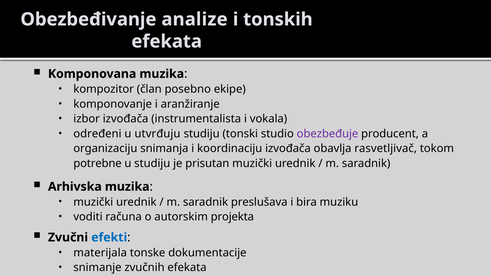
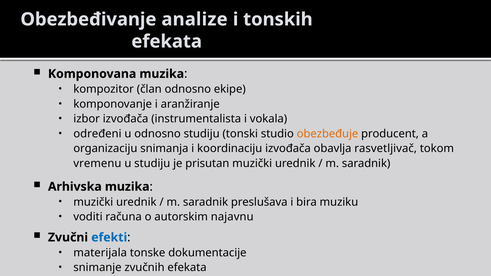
član posebno: posebno -> odnosno
u utvrđuju: utvrđuju -> odnosno
obezbeđuje colour: purple -> orange
potrebne: potrebne -> vremenu
projekta: projekta -> najavnu
